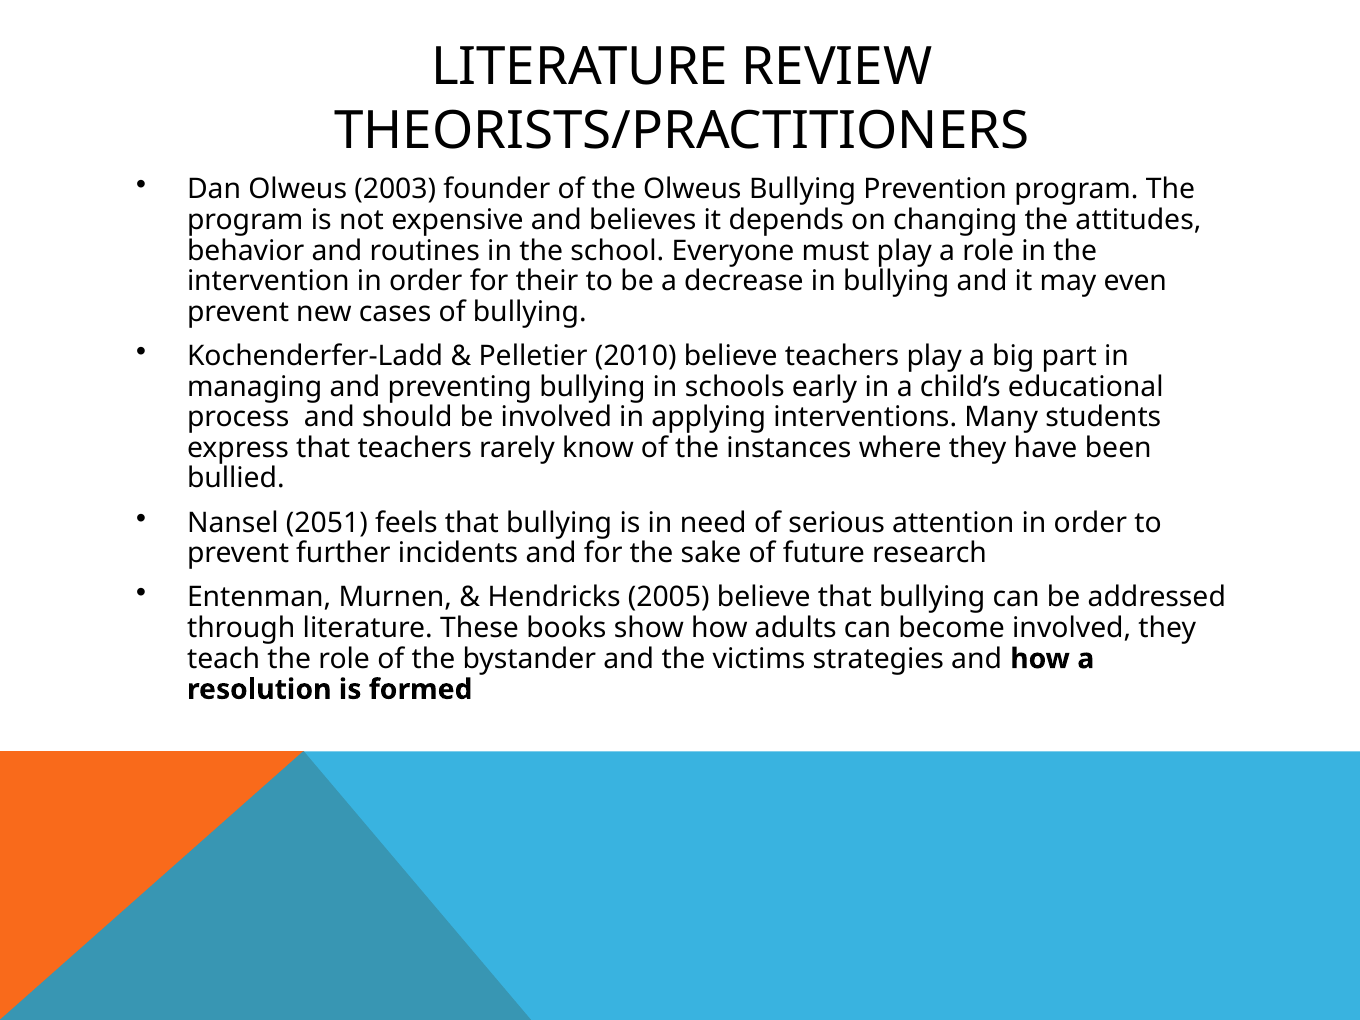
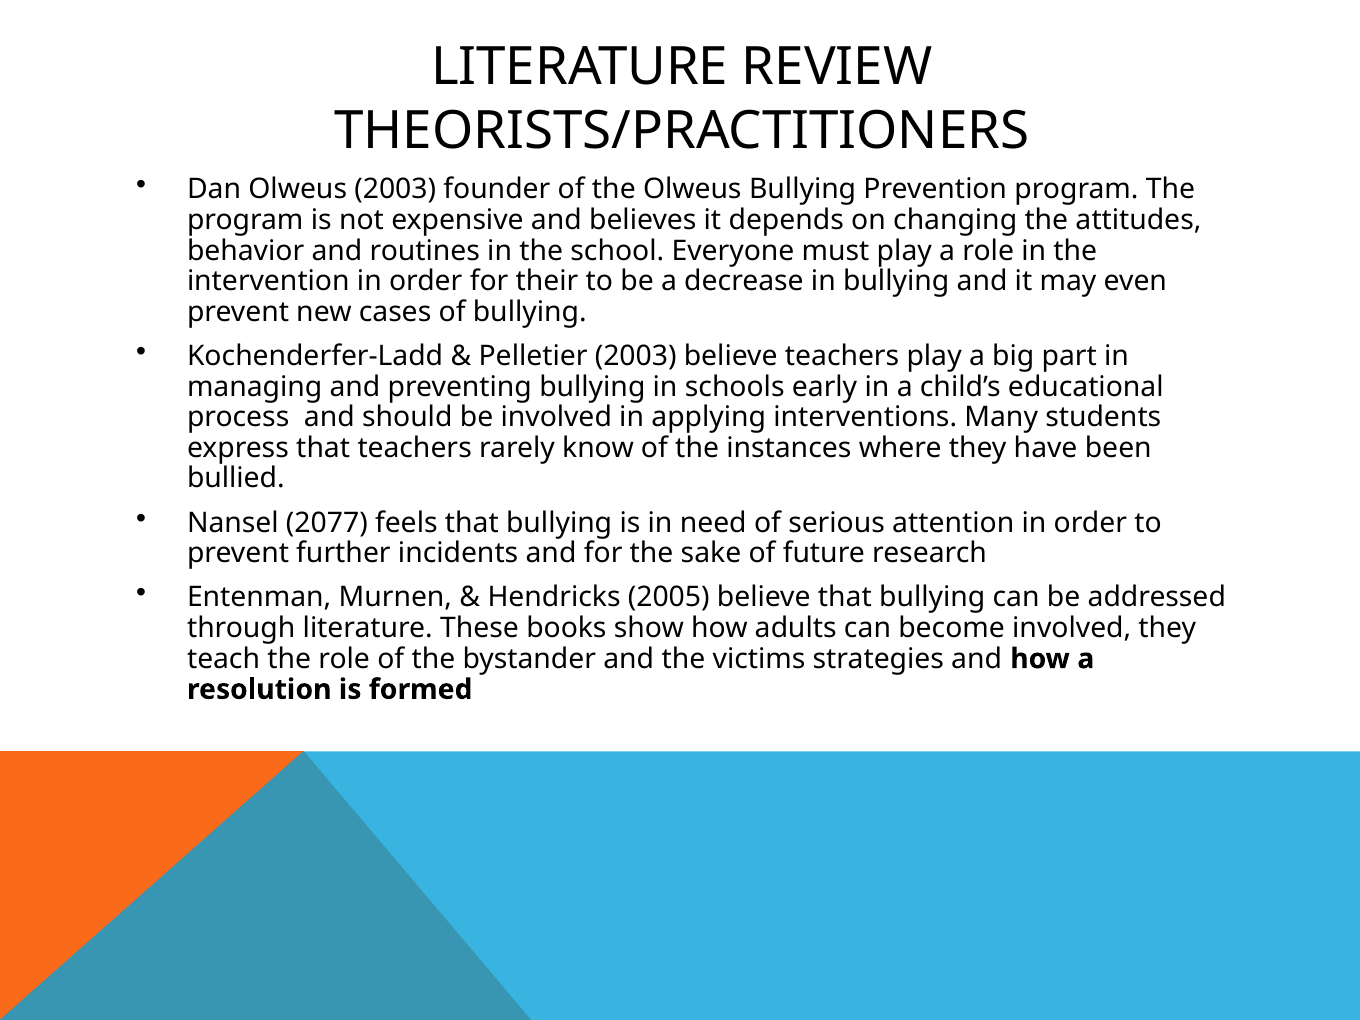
Pelletier 2010: 2010 -> 2003
2051: 2051 -> 2077
